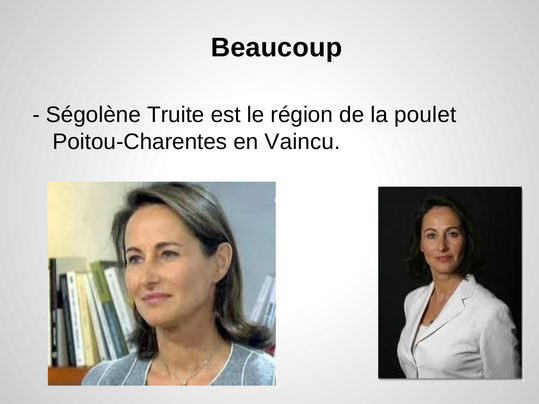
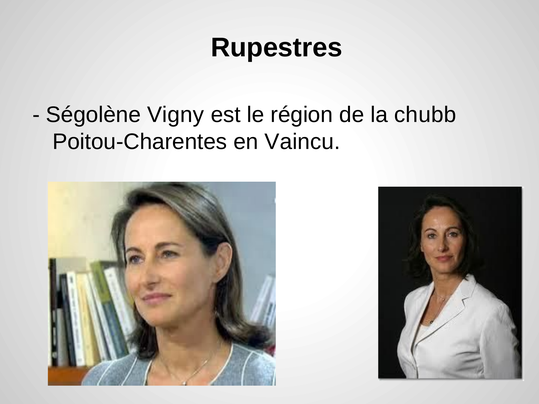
Beaucoup: Beaucoup -> Rupestres
Truite: Truite -> Vigny
poulet: poulet -> chubb
